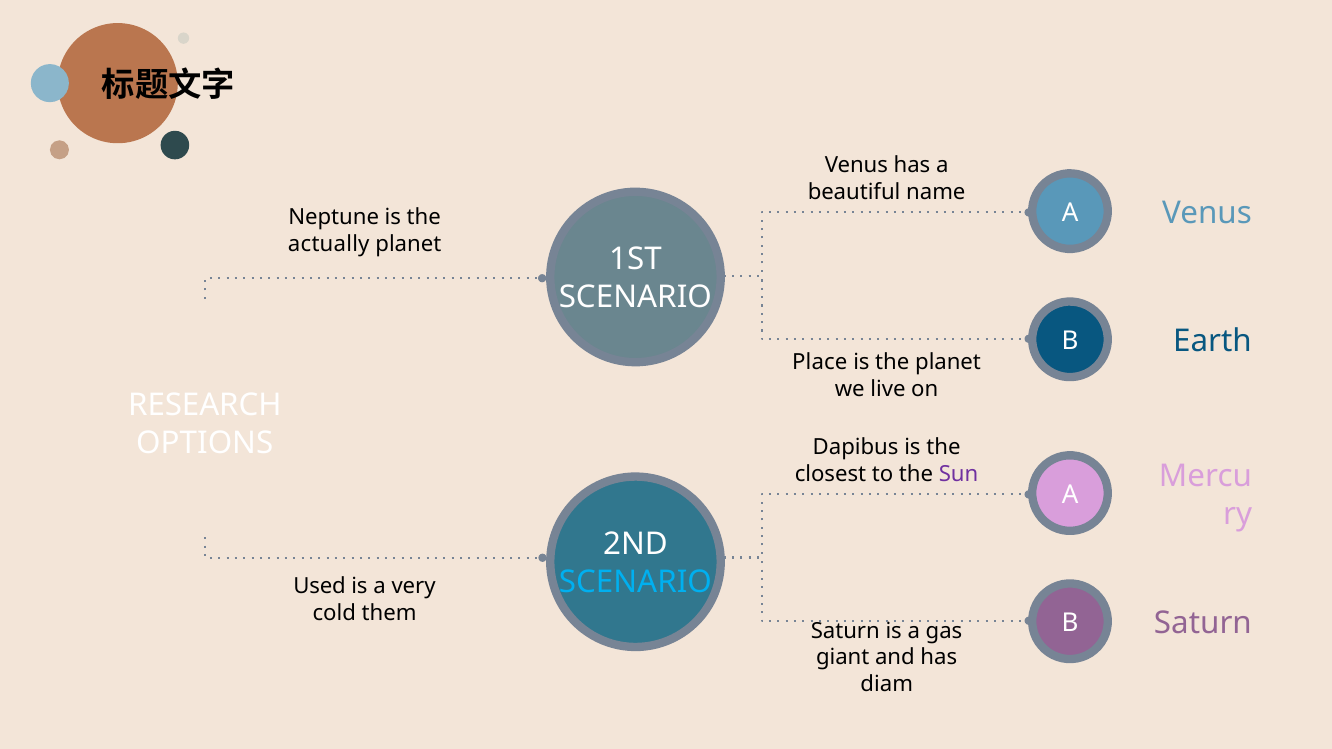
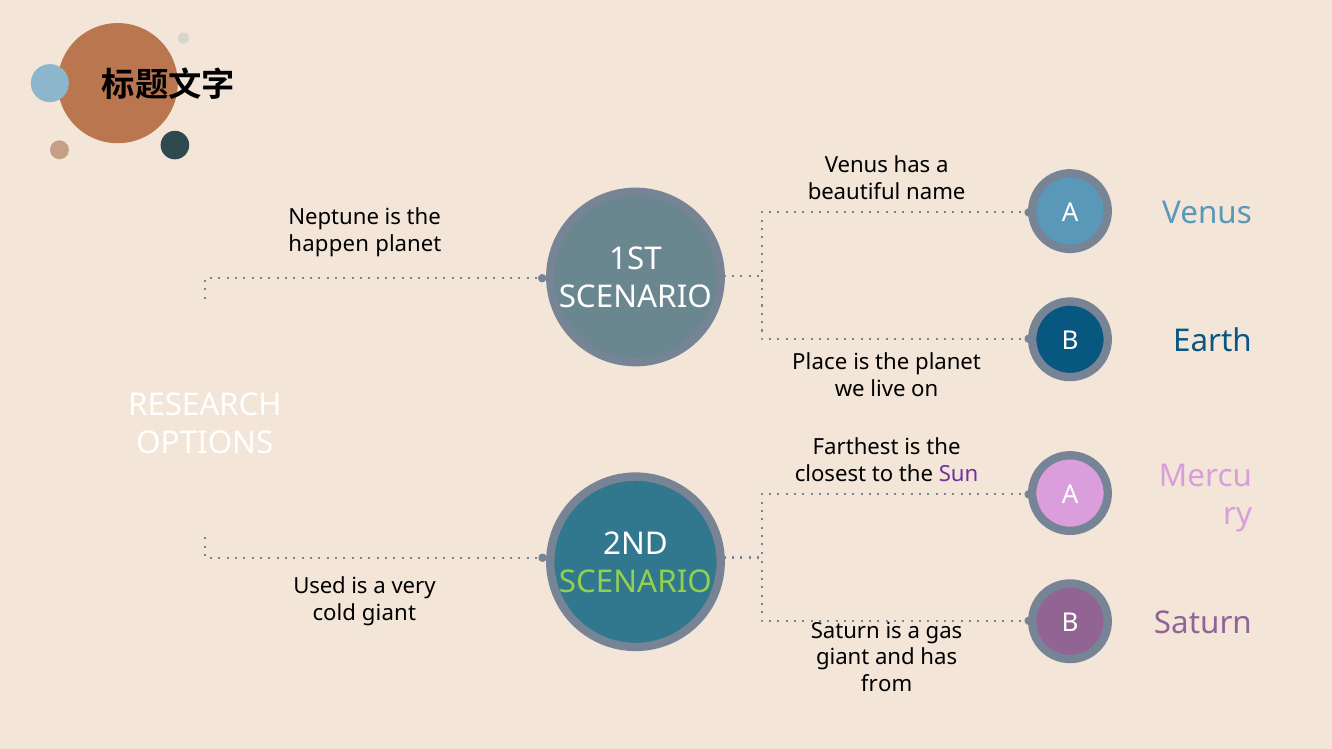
actually: actually -> happen
Dapibus: Dapibus -> Farthest
SCENARIO at (635, 582) colour: light blue -> light green
cold them: them -> giant
diam: diam -> from
